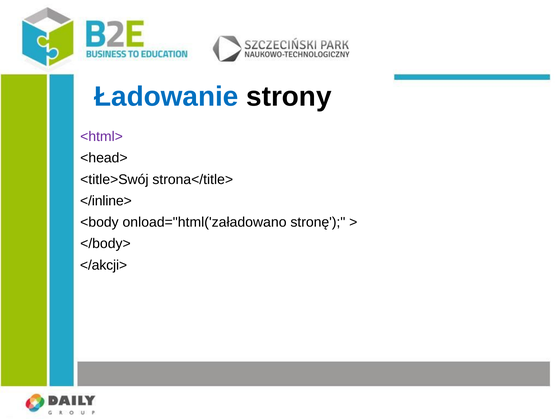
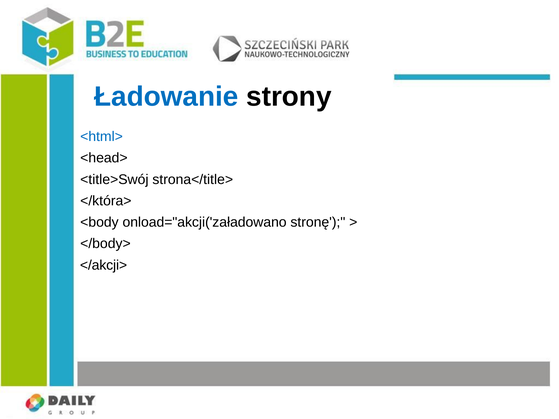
<html> colour: purple -> blue
</inline>: </inline> -> </która>
onload="html('załadowano: onload="html('załadowano -> onload="akcji('załadowano
